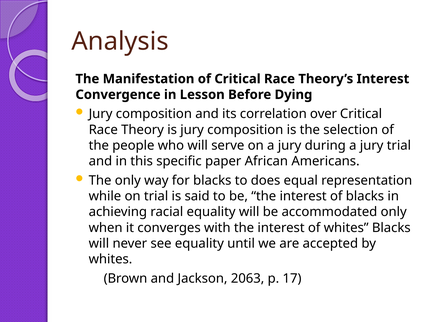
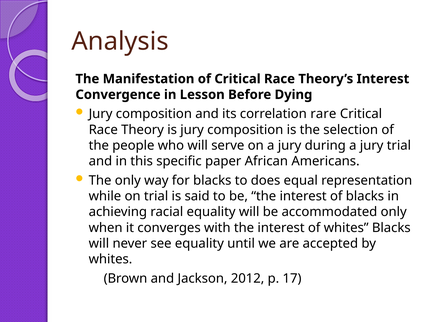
over: over -> rare
2063: 2063 -> 2012
